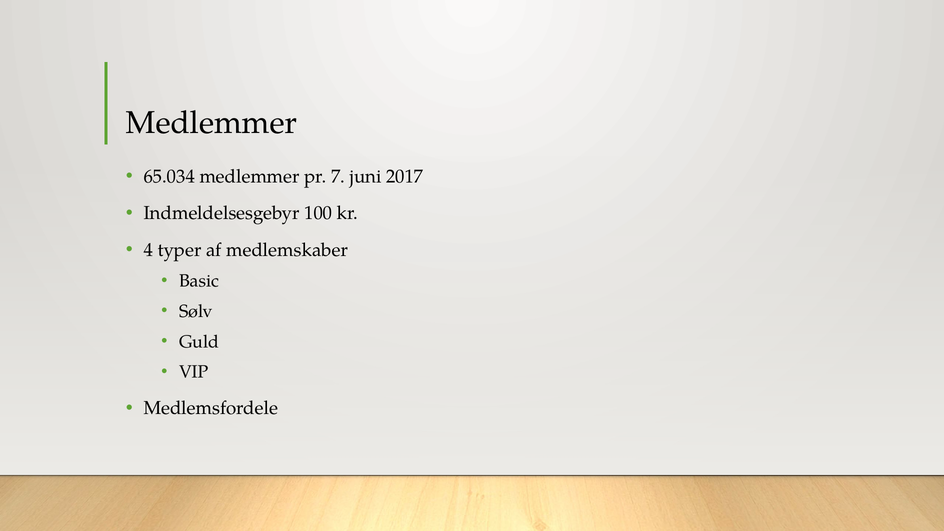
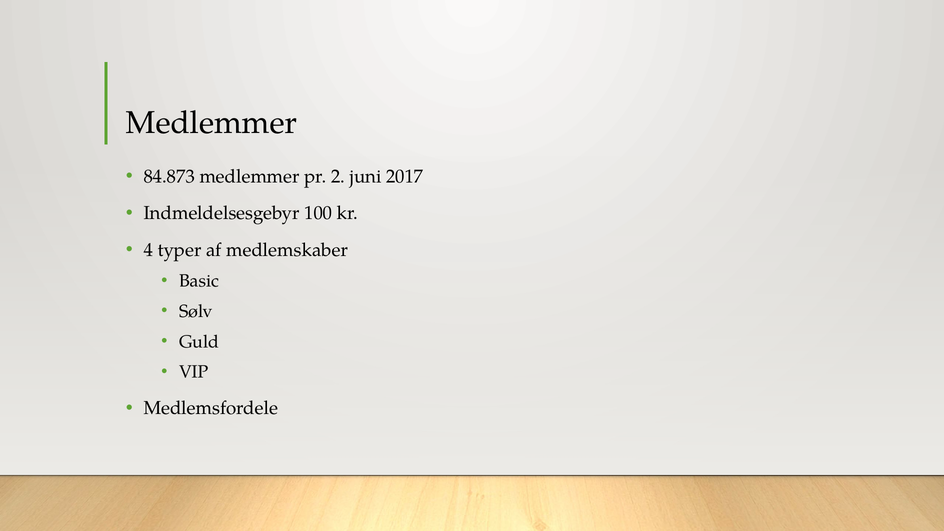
65.034: 65.034 -> 84.873
7: 7 -> 2
